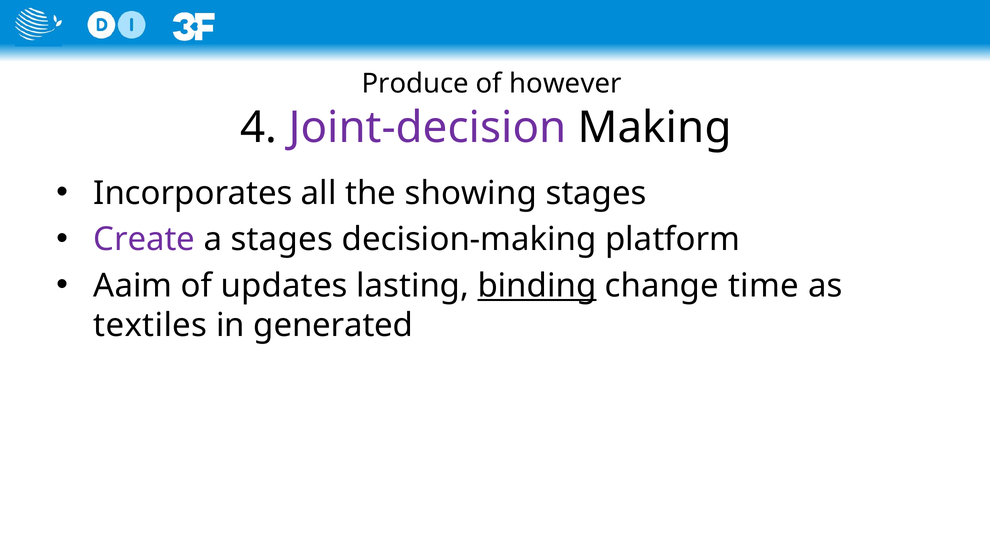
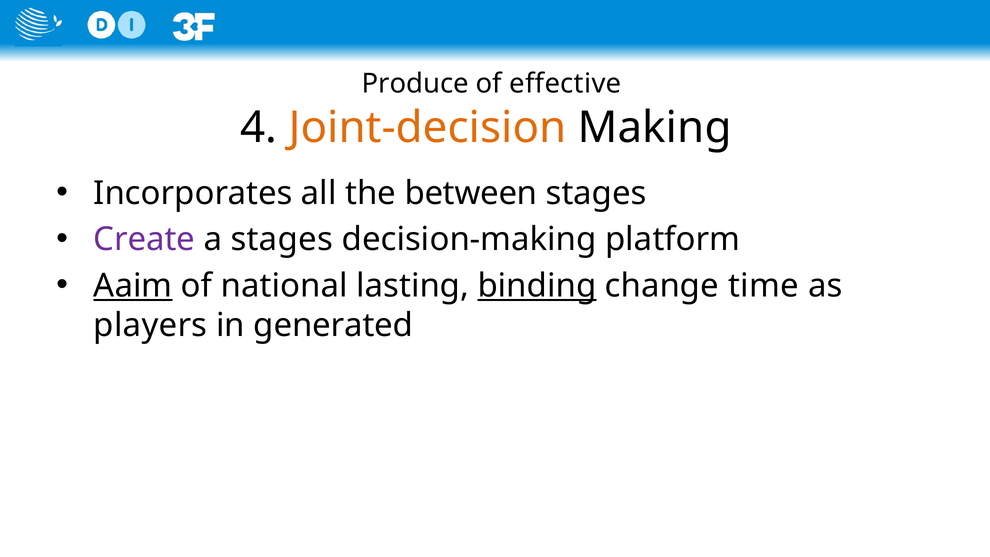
however: however -> effective
Joint-decision colour: purple -> orange
showing: showing -> between
Aaim underline: none -> present
updates: updates -> national
textiles: textiles -> players
